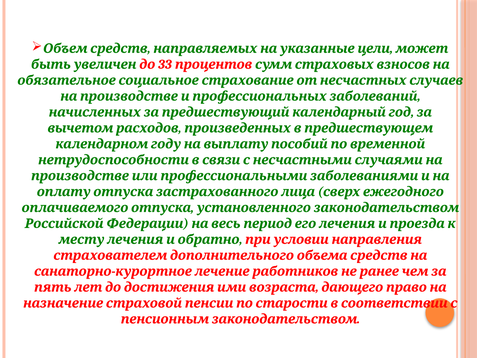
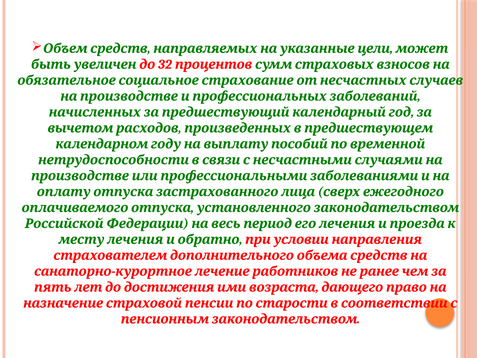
33: 33 -> 32
